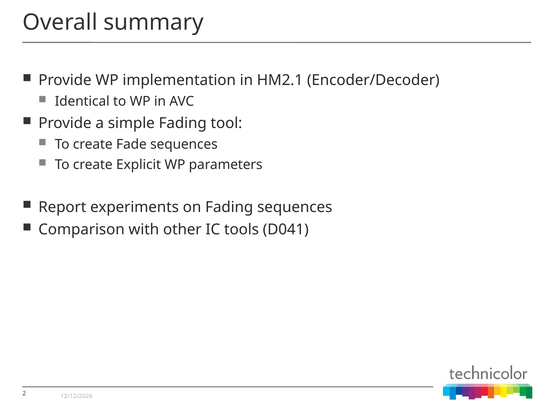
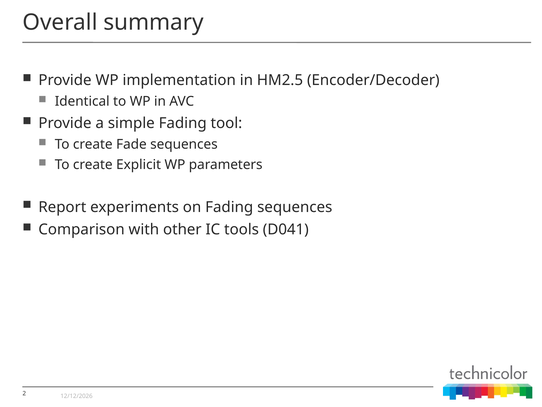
HM2.1: HM2.1 -> HM2.5
